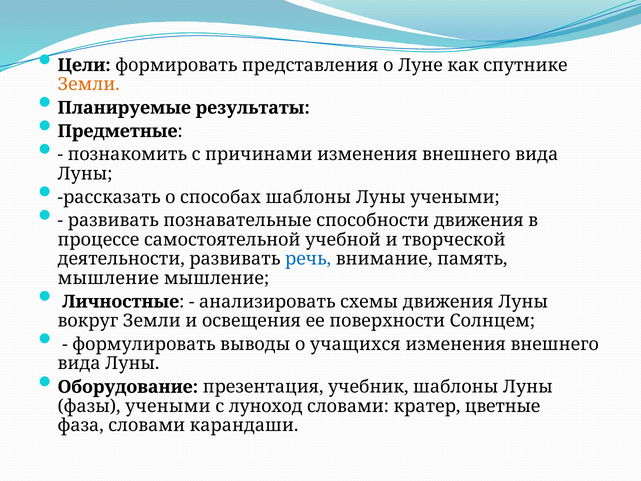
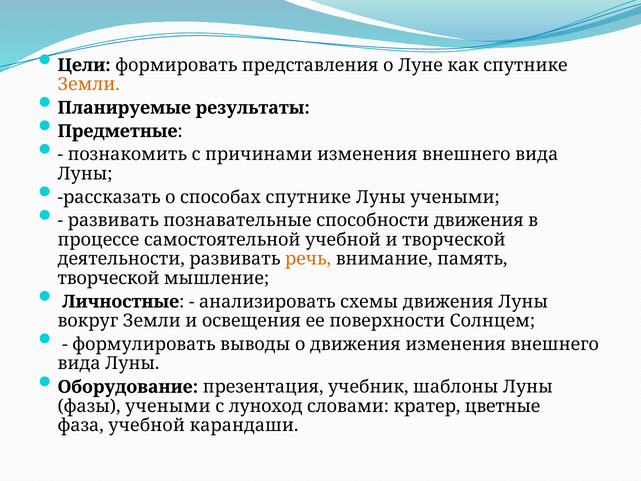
способах шаблоны: шаблоны -> спутнике
речь colour: blue -> orange
мышление at (108, 278): мышление -> творческой
о учащихся: учащихся -> движения
фаза словами: словами -> учебной
